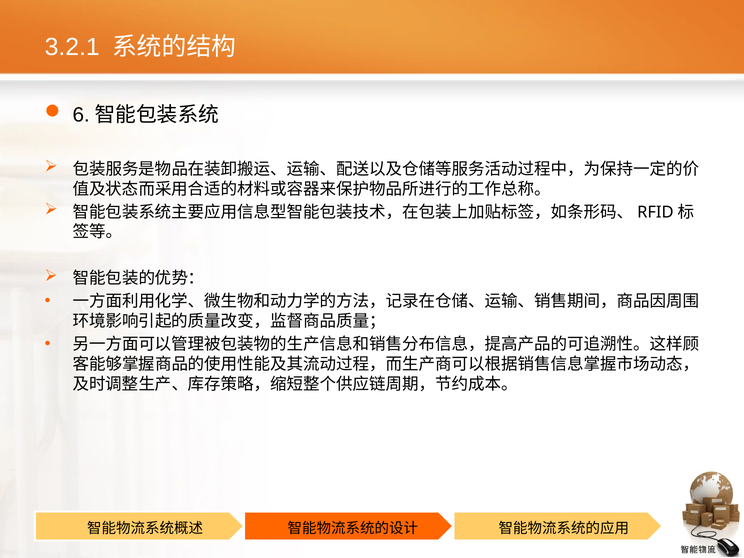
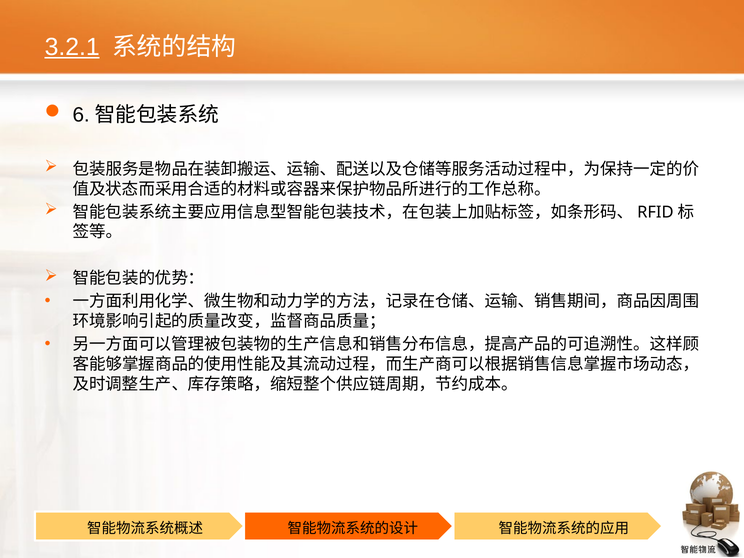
3.2.1 underline: none -> present
